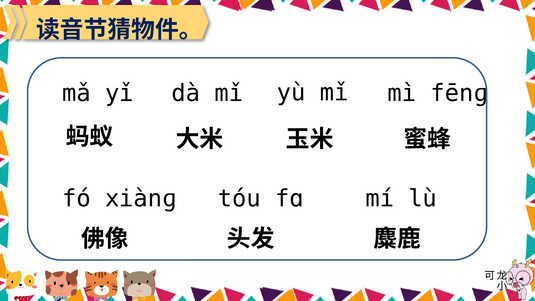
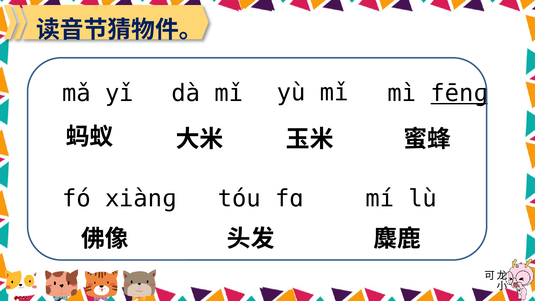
fēnɡ underline: none -> present
